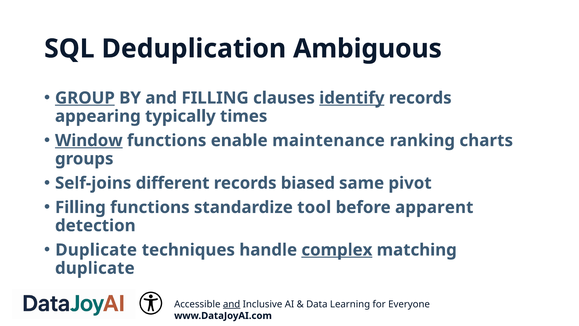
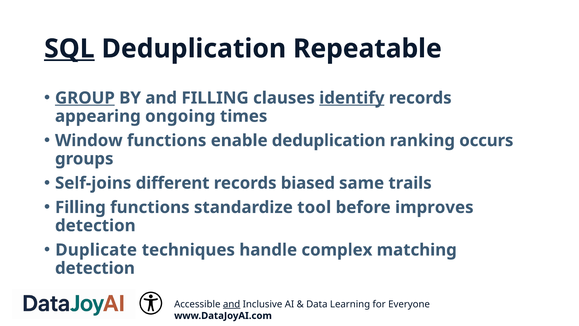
SQL underline: none -> present
Ambiguous: Ambiguous -> Repeatable
typically: typically -> ongoing
Window underline: present -> none
enable maintenance: maintenance -> deduplication
charts: charts -> occurs
pivot: pivot -> trails
apparent: apparent -> improves
complex underline: present -> none
duplicate at (95, 268): duplicate -> detection
